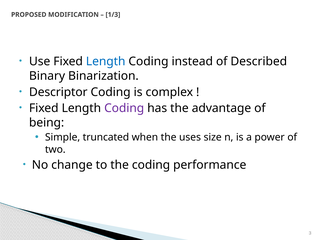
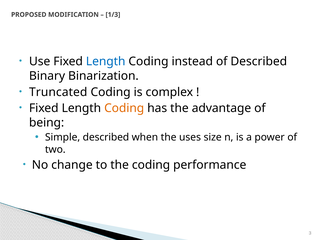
Descriptor: Descriptor -> Truncated
Coding at (124, 108) colour: purple -> orange
Simple truncated: truncated -> described
